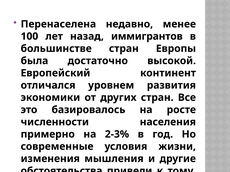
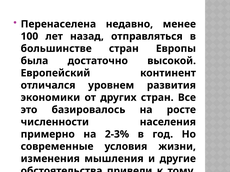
иммигрантов: иммигрантов -> отправляться
